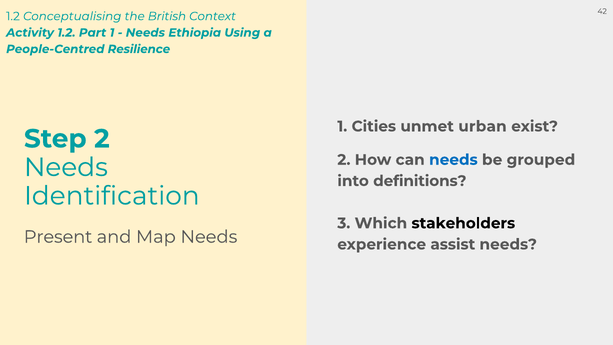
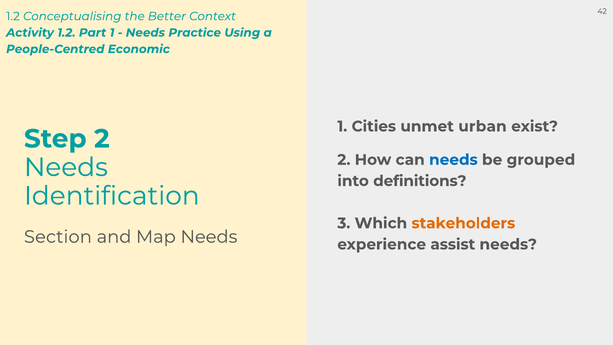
British: British -> Better
Ethiopia: Ethiopia -> Practice
Resilience: Resilience -> Economic
stakeholders colour: black -> orange
Present: Present -> Section
